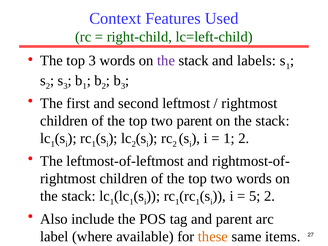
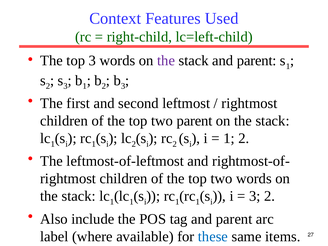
stack and labels: labels -> parent
5 at (255, 196): 5 -> 3
these colour: orange -> blue
